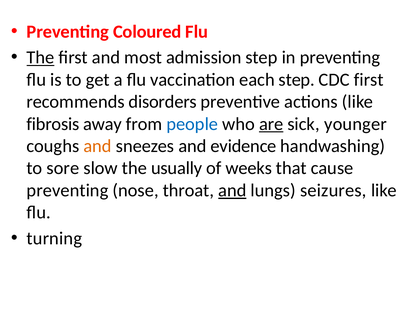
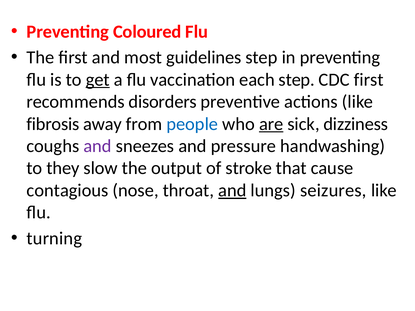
The at (41, 58) underline: present -> none
admission: admission -> guidelines
get underline: none -> present
younger: younger -> dizziness
and at (98, 146) colour: orange -> purple
evidence: evidence -> pressure
sore: sore -> they
usually: usually -> output
weeks: weeks -> stroke
preventing at (68, 191): preventing -> contagious
